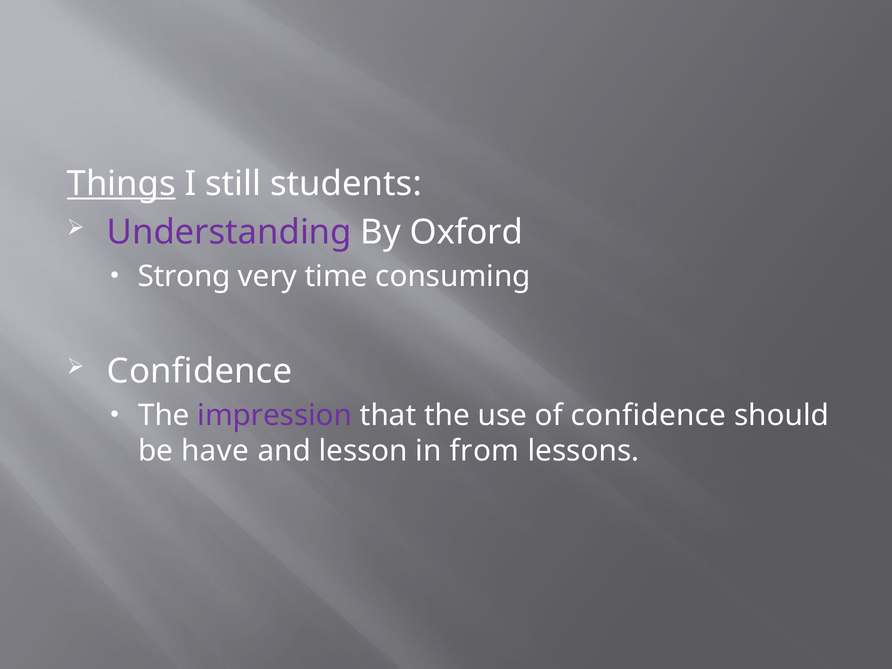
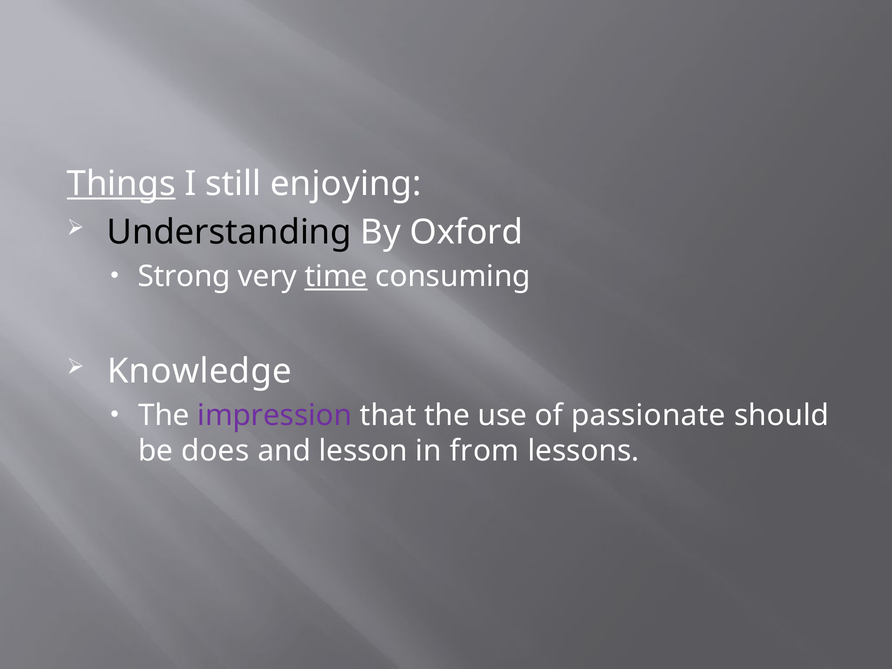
students: students -> enjoying
Understanding colour: purple -> black
time underline: none -> present
Confidence at (200, 371): Confidence -> Knowledge
of confidence: confidence -> passionate
have: have -> does
